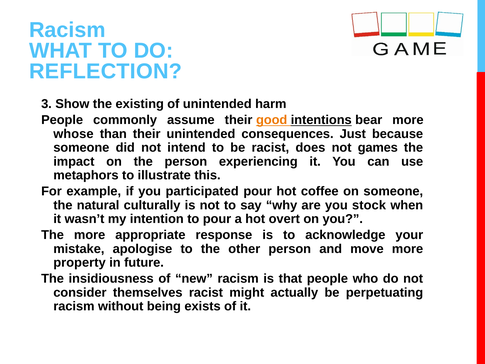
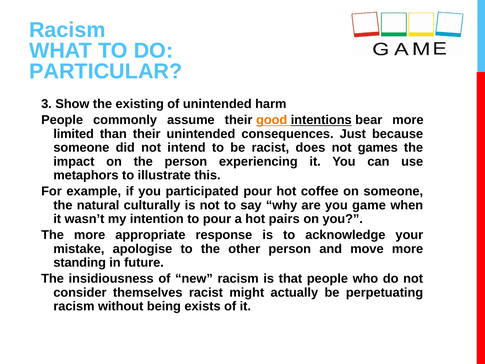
REFLECTION: REFLECTION -> PARTICULAR
whose: whose -> limited
stock: stock -> game
overt: overt -> pairs
property: property -> standing
